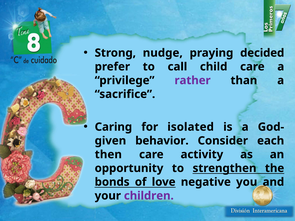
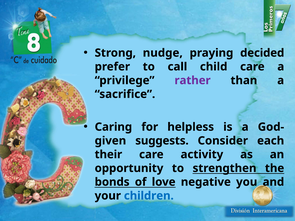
isolated: isolated -> helpless
behavior: behavior -> suggests
then: then -> their
children colour: purple -> blue
